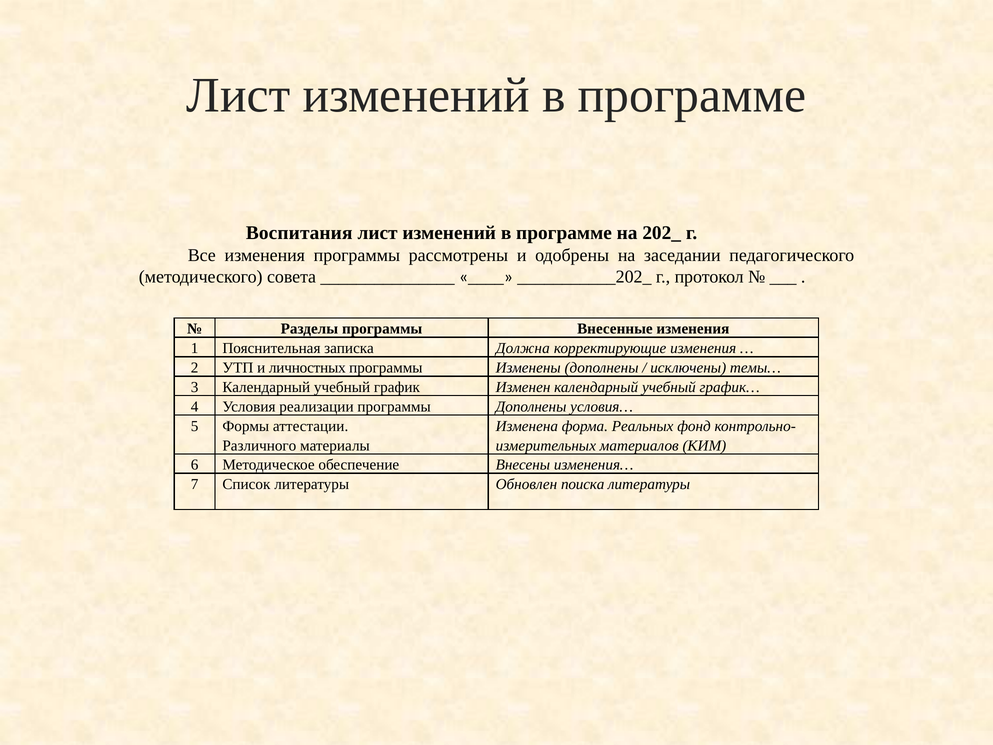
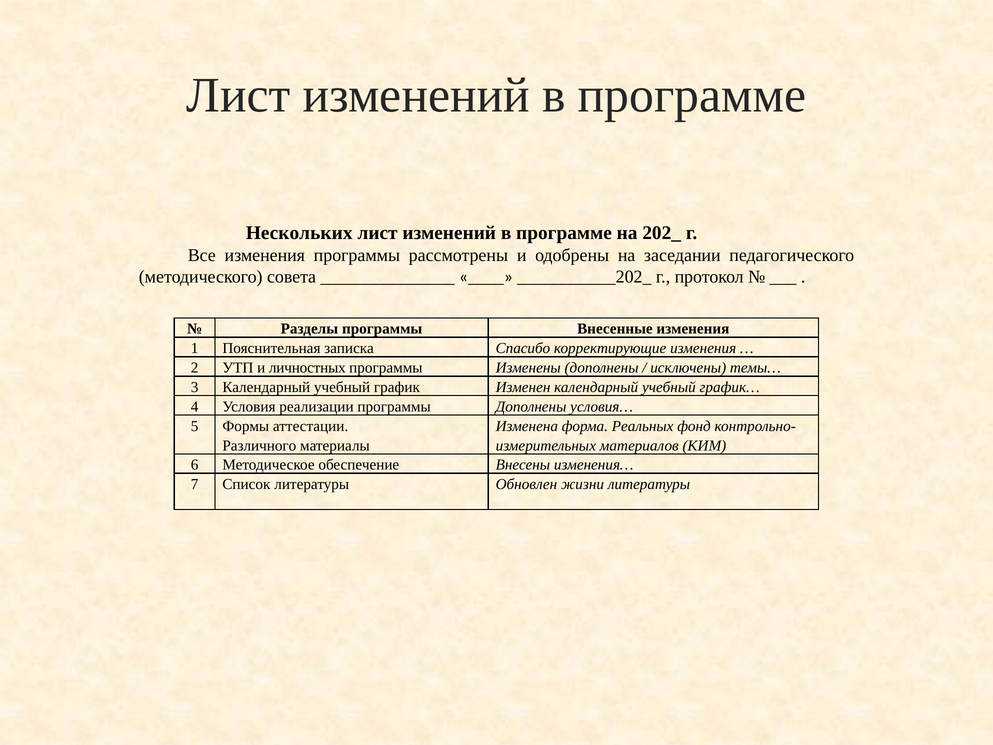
Воспитания: Воспитания -> Нескольких
Должна: Должна -> Спасибо
поиска: поиска -> жизни
